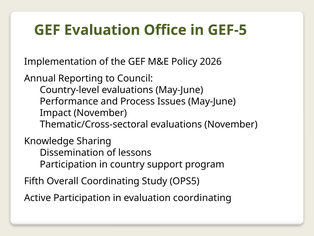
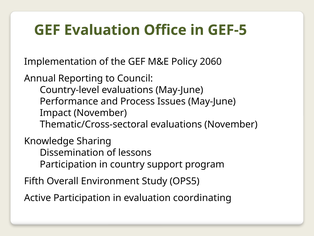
2026: 2026 -> 2060
Overall Coordinating: Coordinating -> Environment
